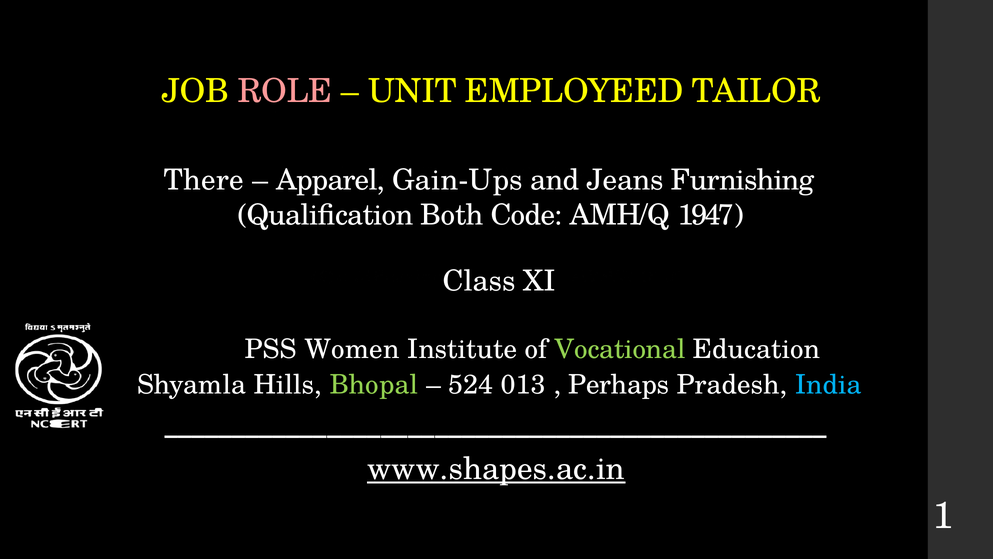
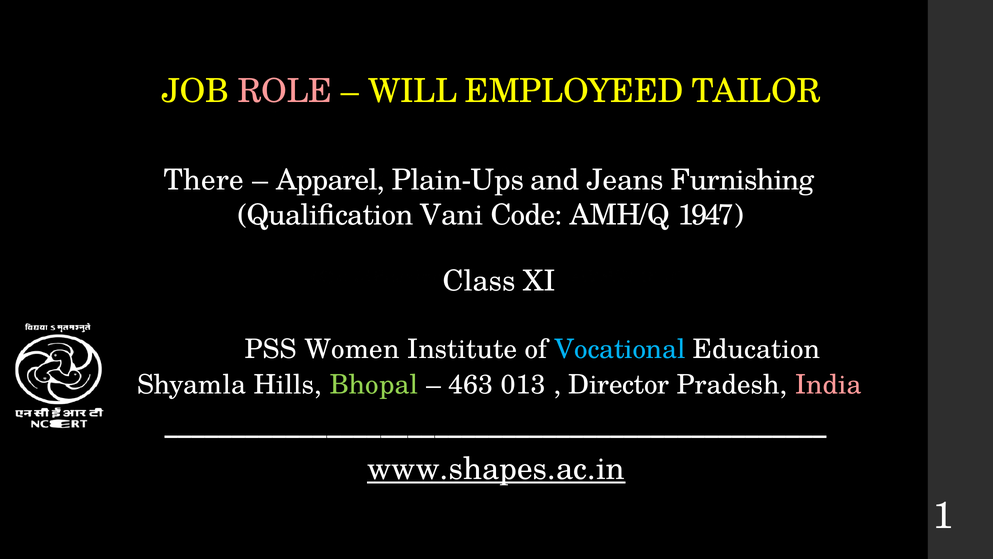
UNIT: UNIT -> WILL
Gain-Ups: Gain-Ups -> Plain-Ups
Both: Both -> Vani
Vocational colour: light green -> light blue
524: 524 -> 463
Perhaps: Perhaps -> Director
India colour: light blue -> pink
